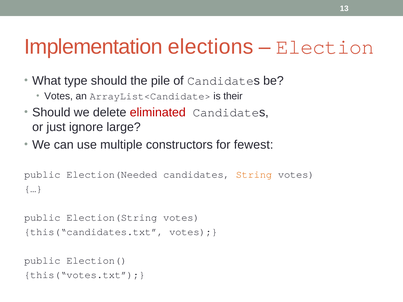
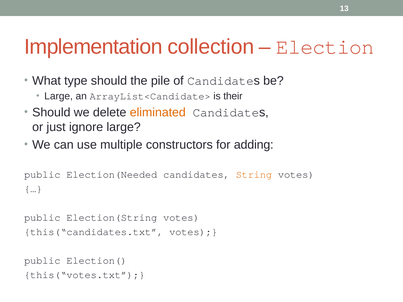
elections: elections -> collection
Votes at (59, 96): Votes -> Large
eliminated colour: red -> orange
fewest: fewest -> adding
